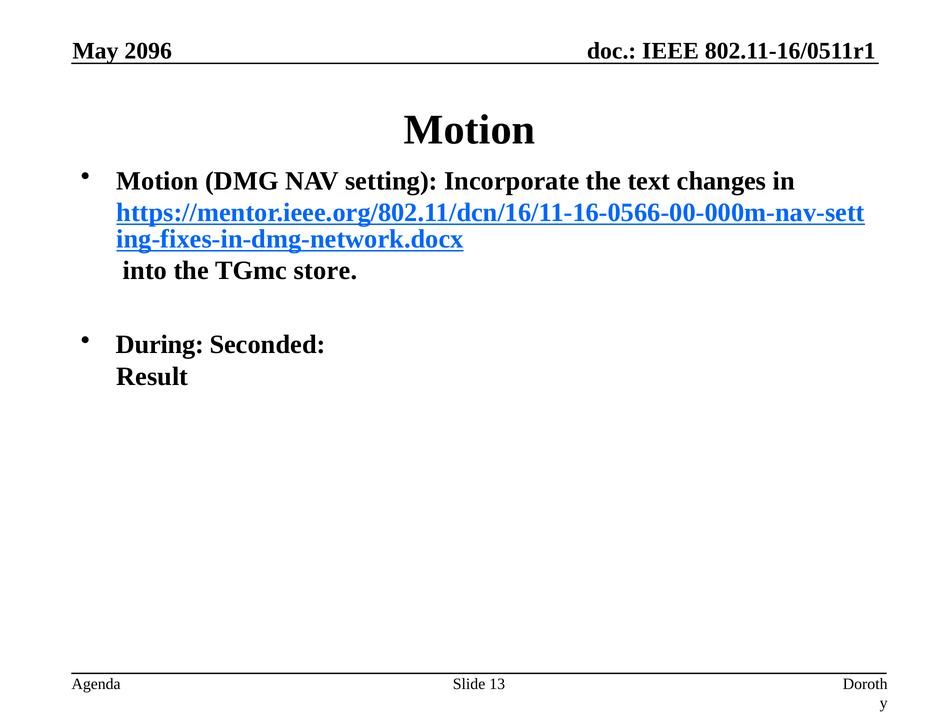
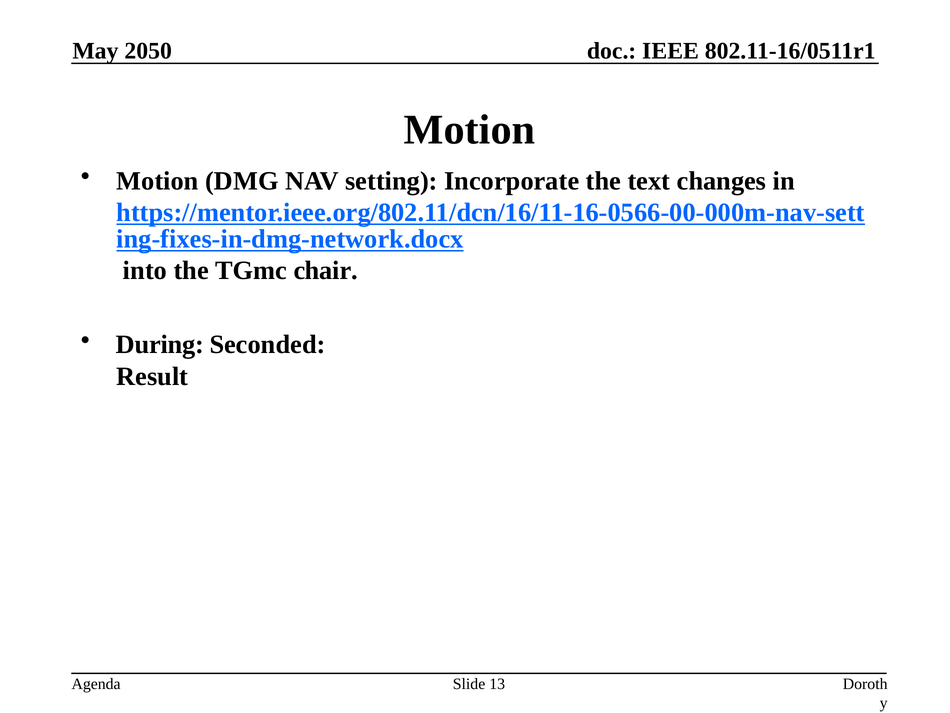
2096: 2096 -> 2050
store: store -> chair
